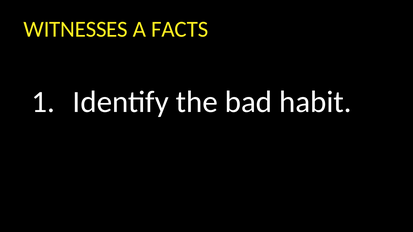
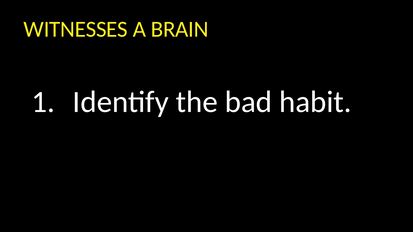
FACTS: FACTS -> BRAIN
